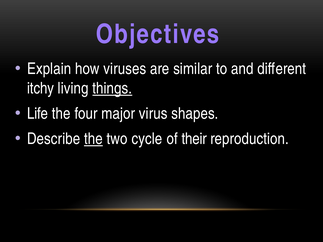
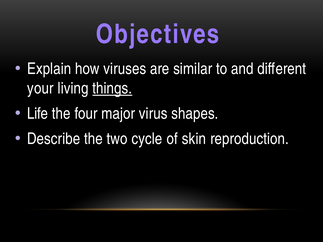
itchy: itchy -> your
the at (93, 139) underline: present -> none
their: their -> skin
